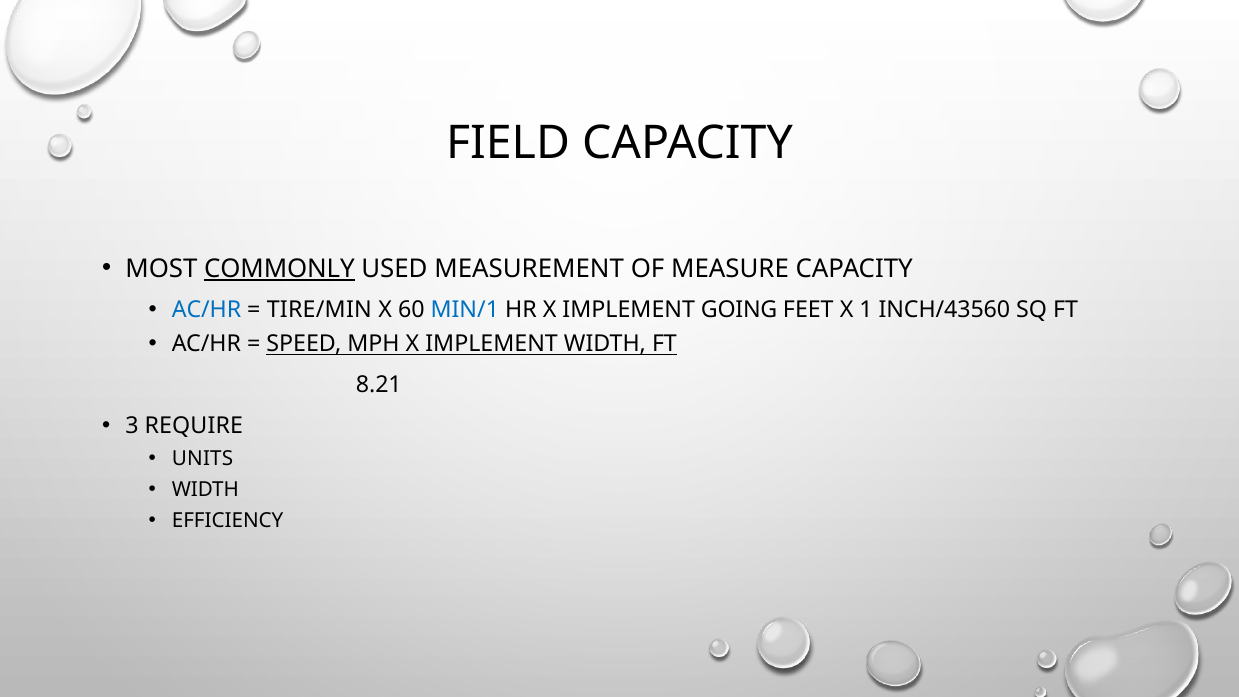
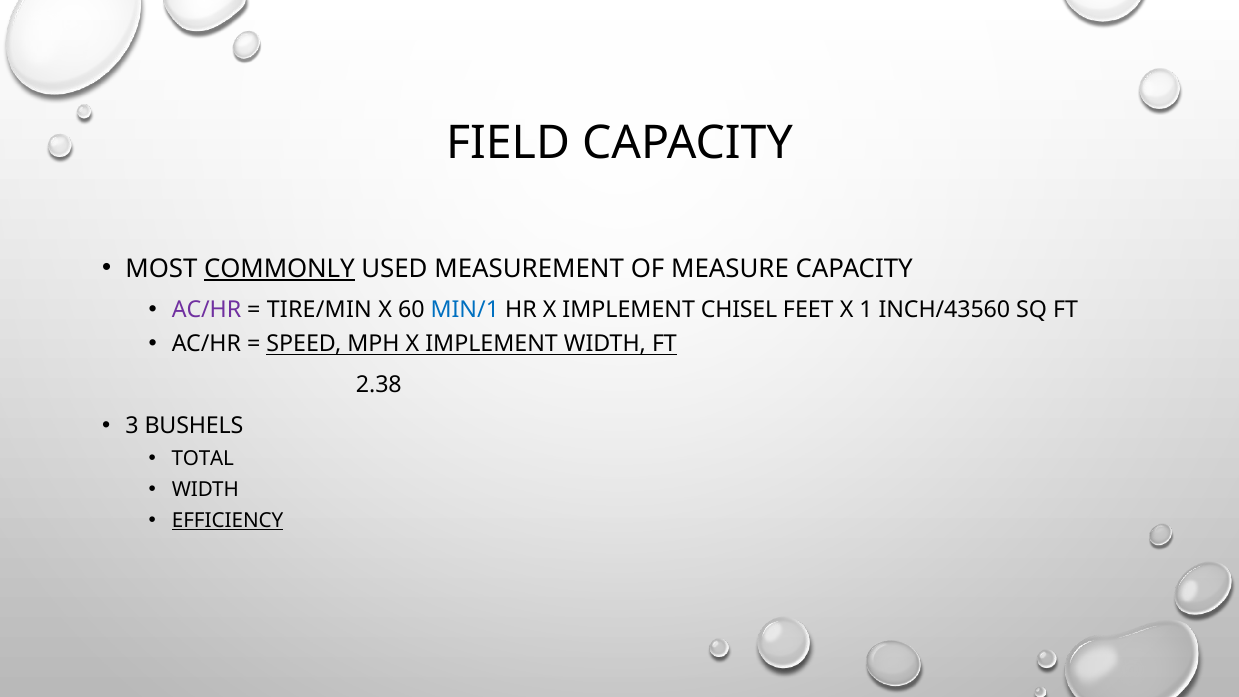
AC/HR at (207, 310) colour: blue -> purple
GOING: GOING -> CHISEL
8.21: 8.21 -> 2.38
REQUIRE: REQUIRE -> BUSHELS
UNITS: UNITS -> TOTAL
EFFICIENCY underline: none -> present
